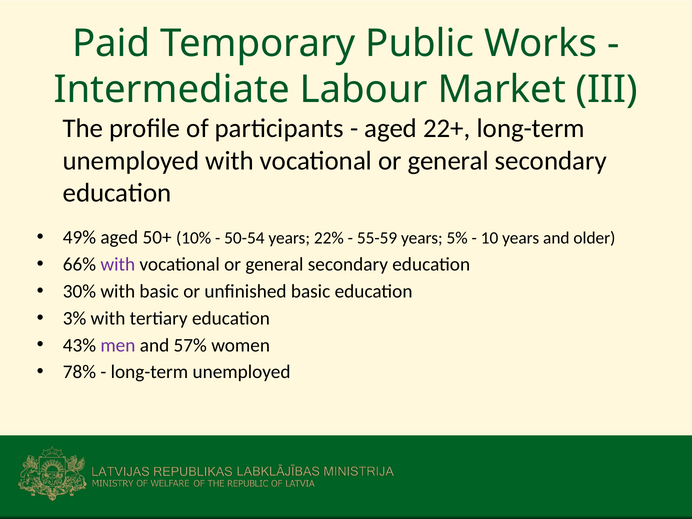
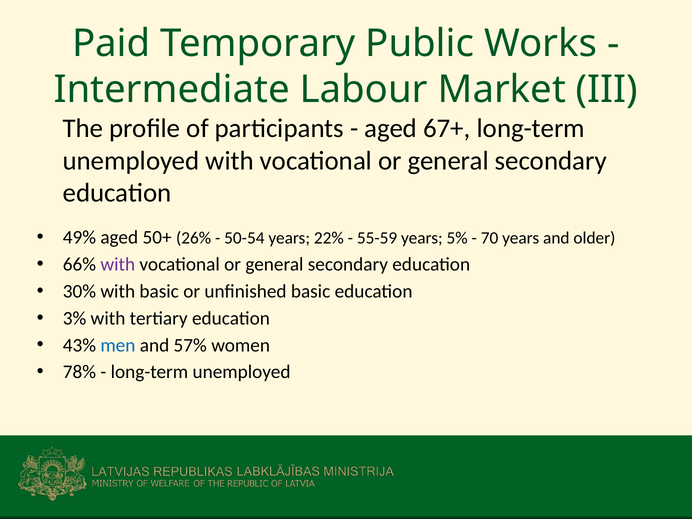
22+: 22+ -> 67+
10%: 10% -> 26%
10: 10 -> 70
men colour: purple -> blue
